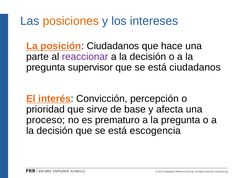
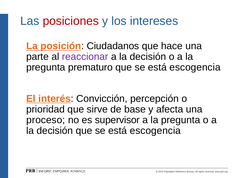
posiciones colour: orange -> red
supervisor: supervisor -> prematuro
ciudadanos at (195, 68): ciudadanos -> escogencia
prematuro: prematuro -> supervisor
